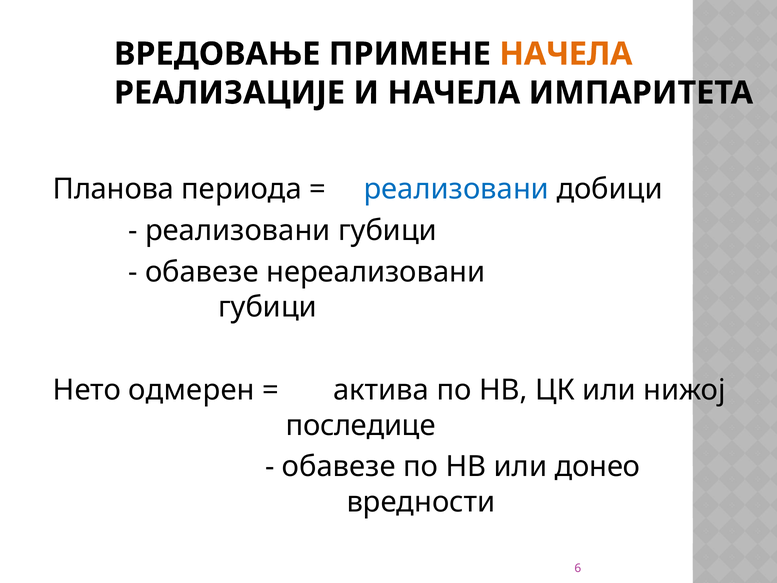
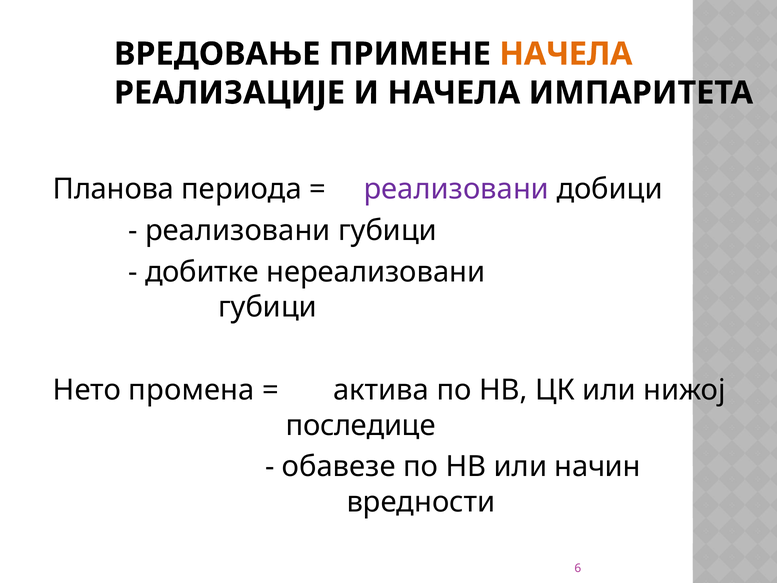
реализовани at (456, 189) colour: blue -> purple
обавезе at (202, 272): обавезе -> добитке
одмерен: одмерен -> промена
донео: донео -> начин
